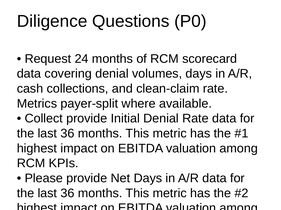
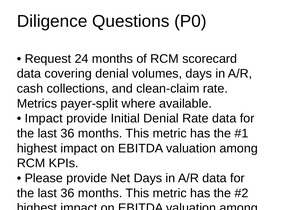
Collect at (44, 119): Collect -> Impact
